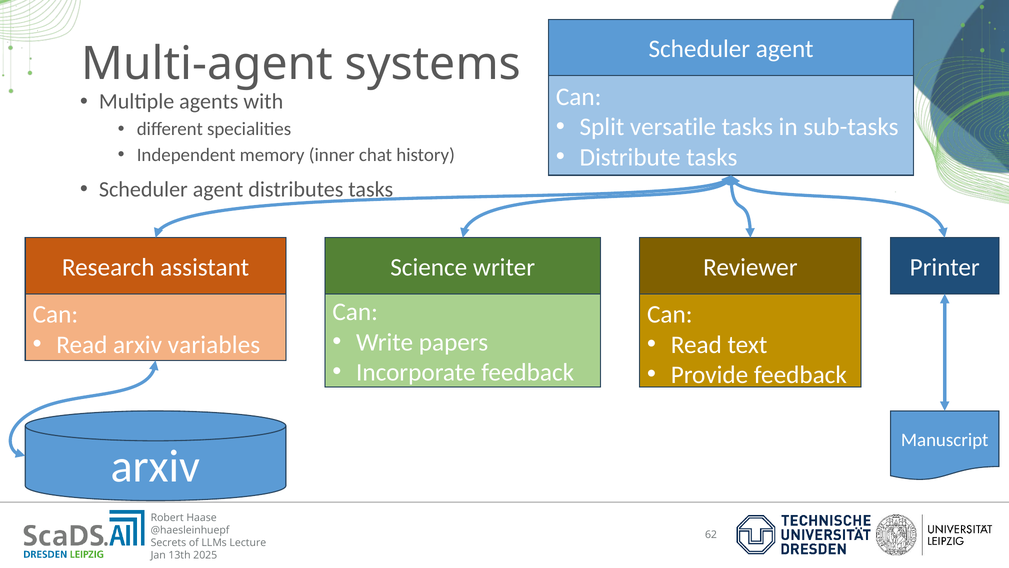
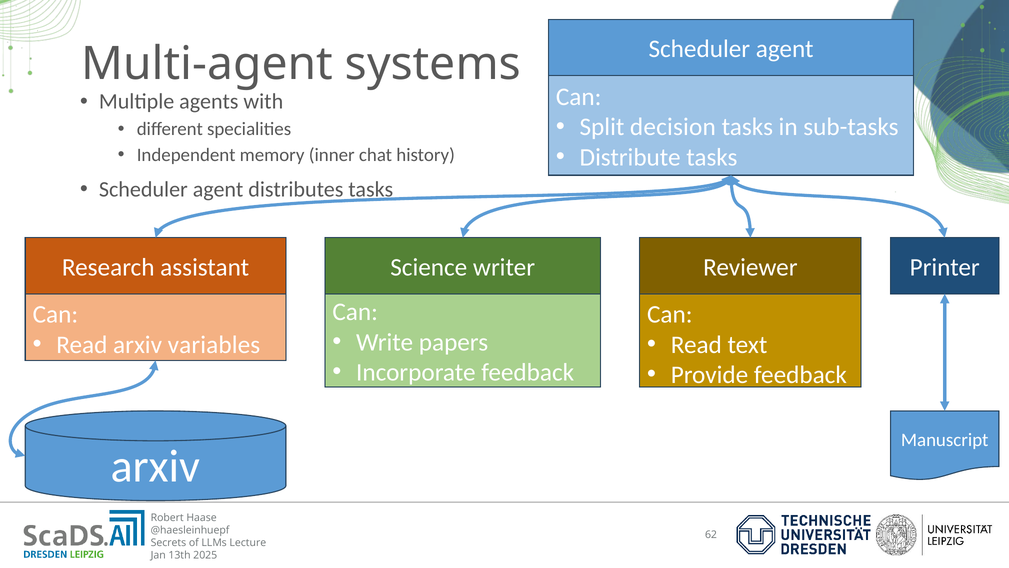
versatile: versatile -> decision
